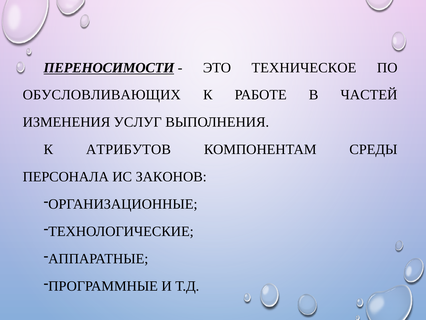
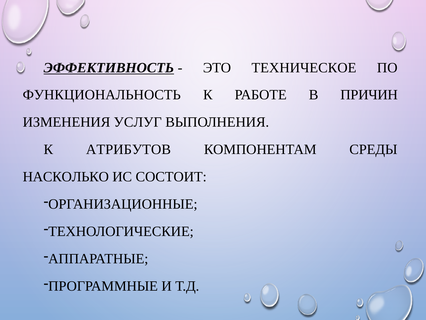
ПЕРЕНОСИМОСТИ: ПЕРЕНОСИМОСТИ -> ЭФФЕКТИВНОСТЬ
ОБУСЛОВЛИВАЮЩИХ: ОБУСЛОВЛИВАЮЩИХ -> ФУНКЦИОНАЛЬНОСТЬ
ЧАСТЕЙ: ЧАСТЕЙ -> ПРИЧИН
ПЕРСОНАЛА: ПЕРСОНАЛА -> НАСКОЛЬКО
ЗАКОНОВ: ЗАКОНОВ -> СОСТОИТ
